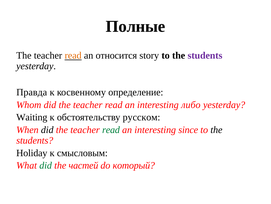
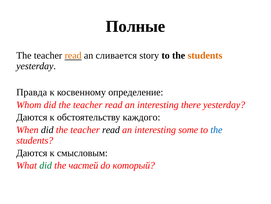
относится: относится -> сливается
students at (205, 55) colour: purple -> orange
либо: либо -> there
Waiting at (32, 117): Waiting -> Даются
русском: русском -> каждого
read at (111, 129) colour: green -> black
since: since -> some
the at (216, 129) colour: black -> blue
Holiday at (32, 152): Holiday -> Даются
